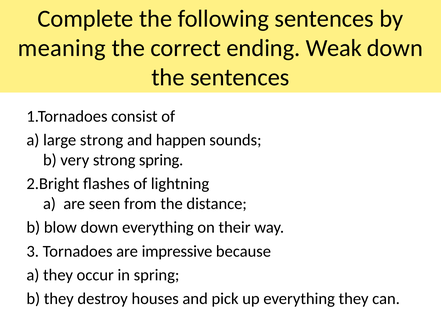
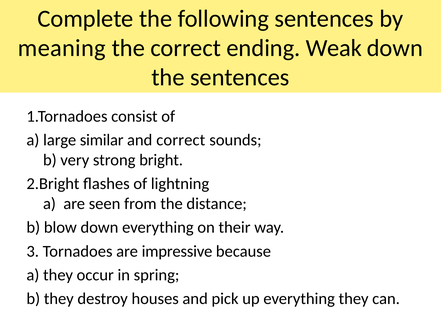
large strong: strong -> similar
and happen: happen -> correct
strong spring: spring -> bright
